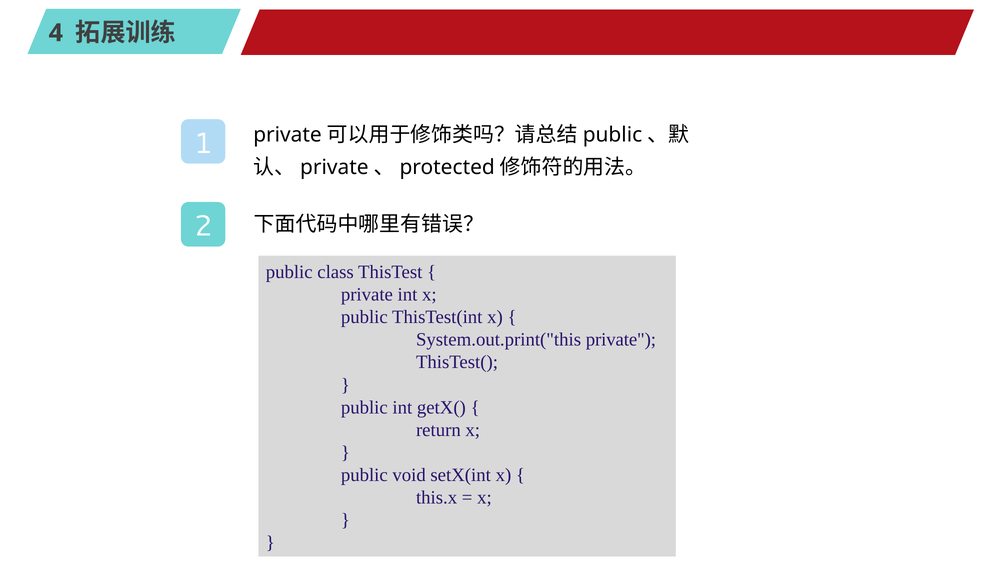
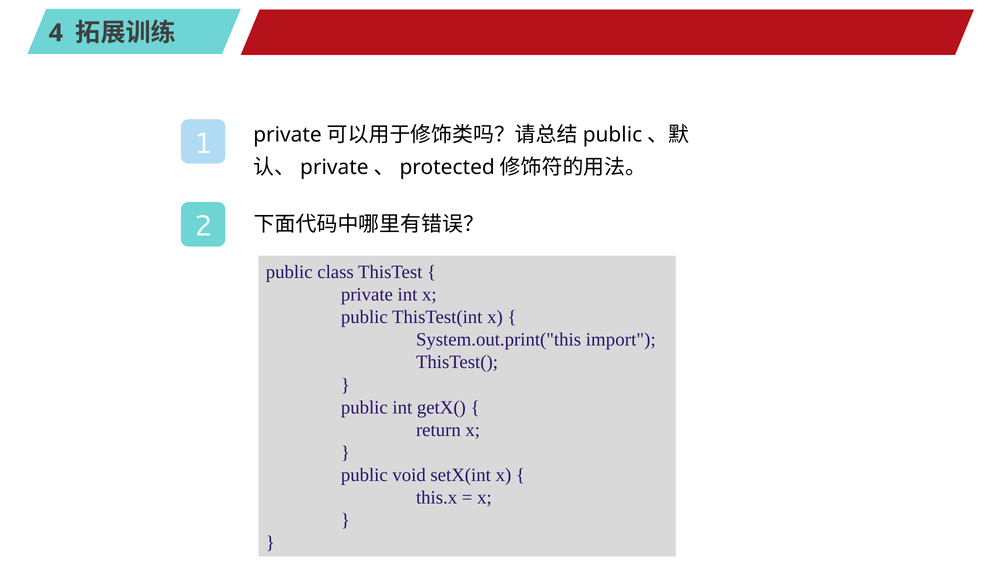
System.out.print("this private: private -> import
